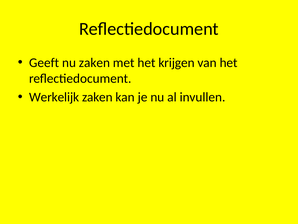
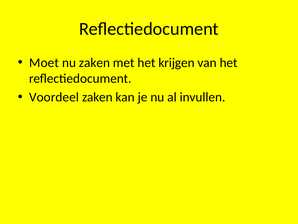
Geeft: Geeft -> Moet
Werkelijk: Werkelijk -> Voordeel
